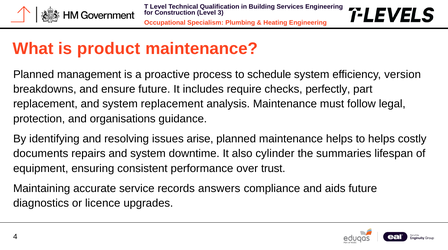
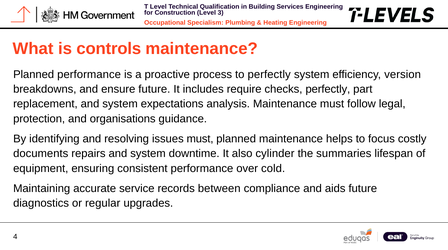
product: product -> controls
Planned management: management -> performance
to schedule: schedule -> perfectly
system replacement: replacement -> expectations
issues arise: arise -> must
to helps: helps -> focus
trust: trust -> cold
answers: answers -> between
licence: licence -> regular
